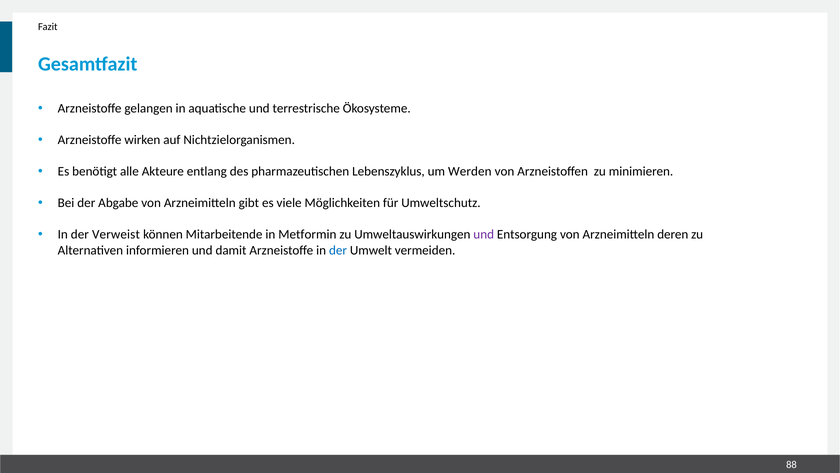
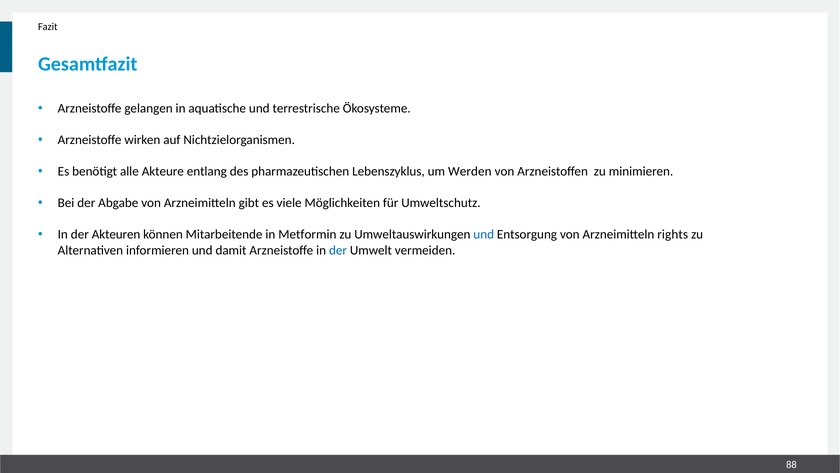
Verweist: Verweist -> Akteuren
und at (484, 234) colour: purple -> blue
deren: deren -> rights
